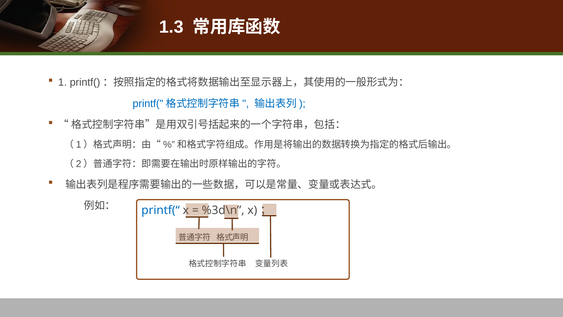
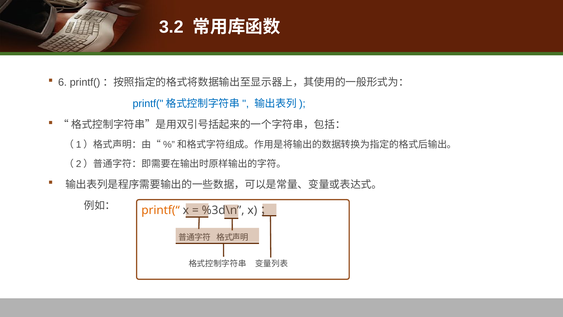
1.3: 1.3 -> 3.2
1: 1 -> 6
printf(“ colour: blue -> orange
